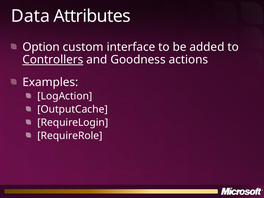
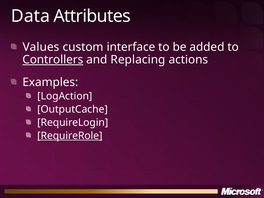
Option: Option -> Values
Goodness: Goodness -> Replacing
RequireRole underline: none -> present
